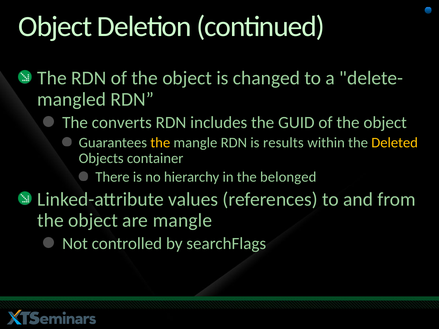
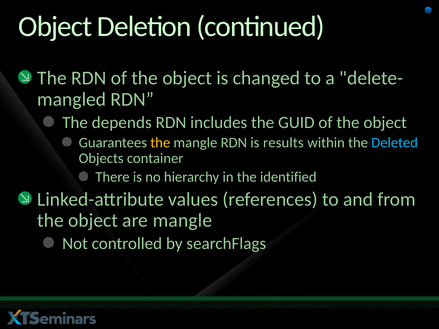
converts: converts -> depends
Deleted colour: yellow -> light blue
belonged: belonged -> identified
